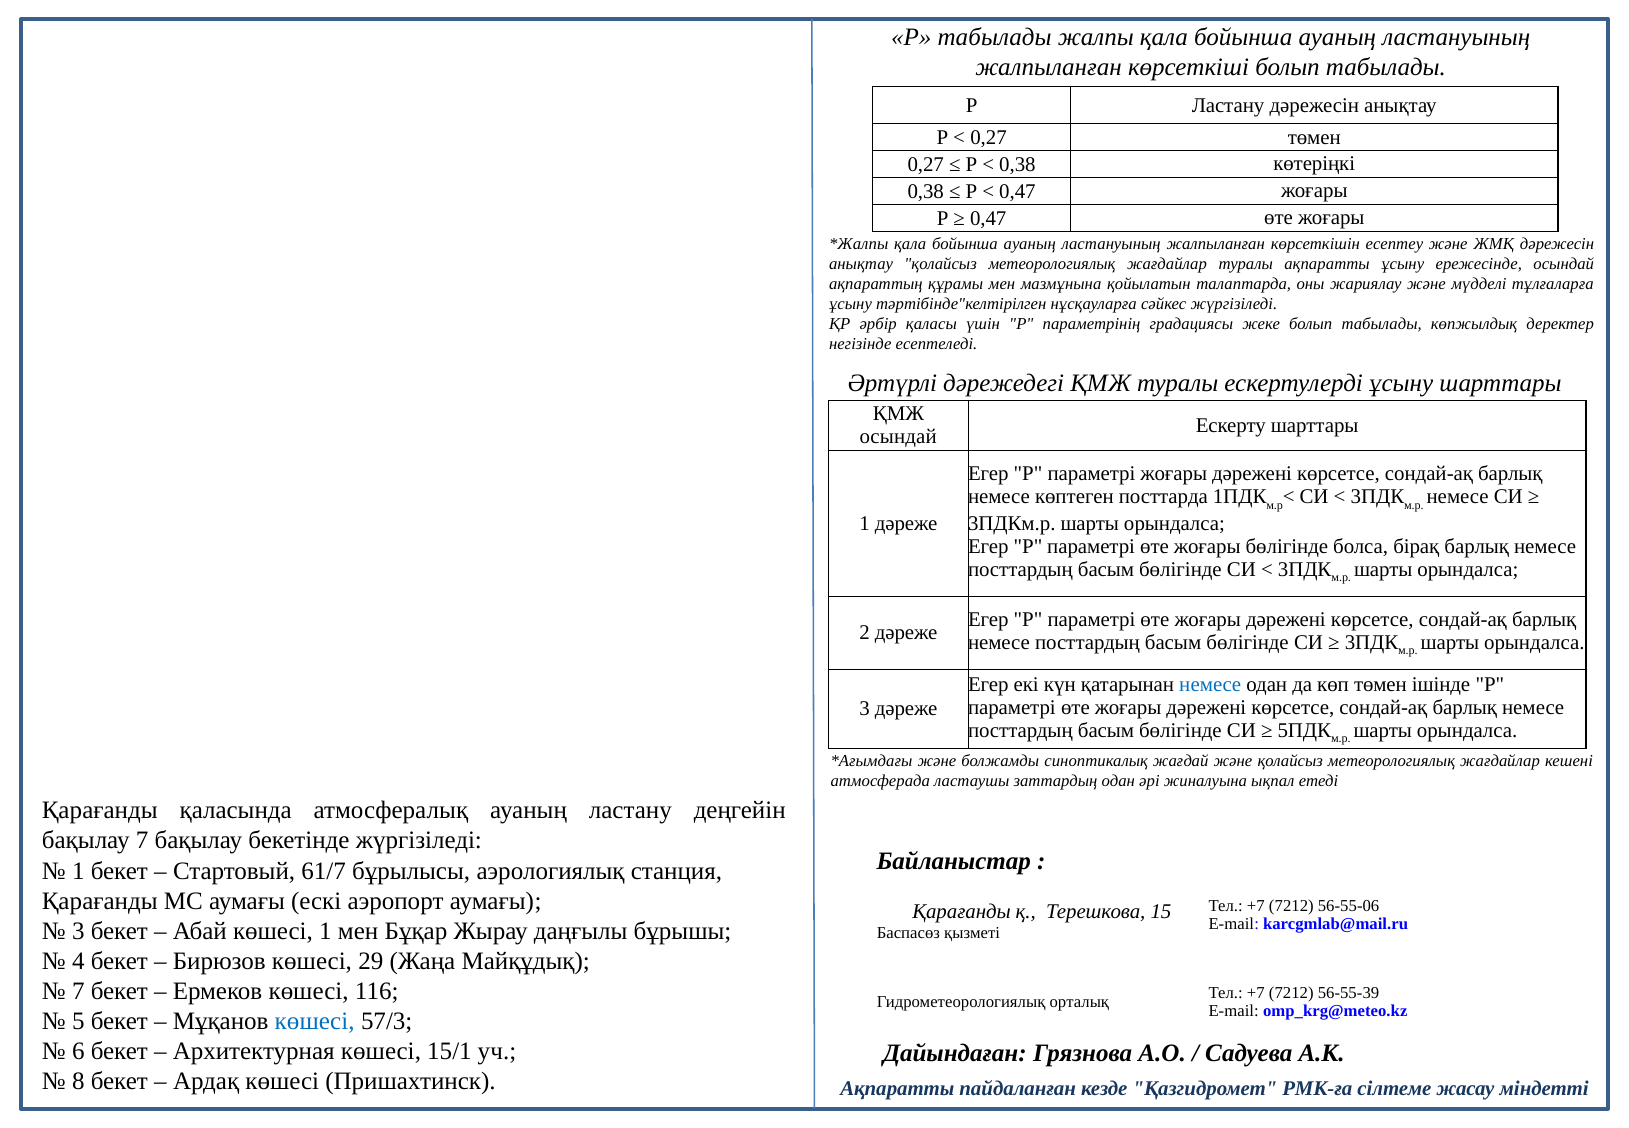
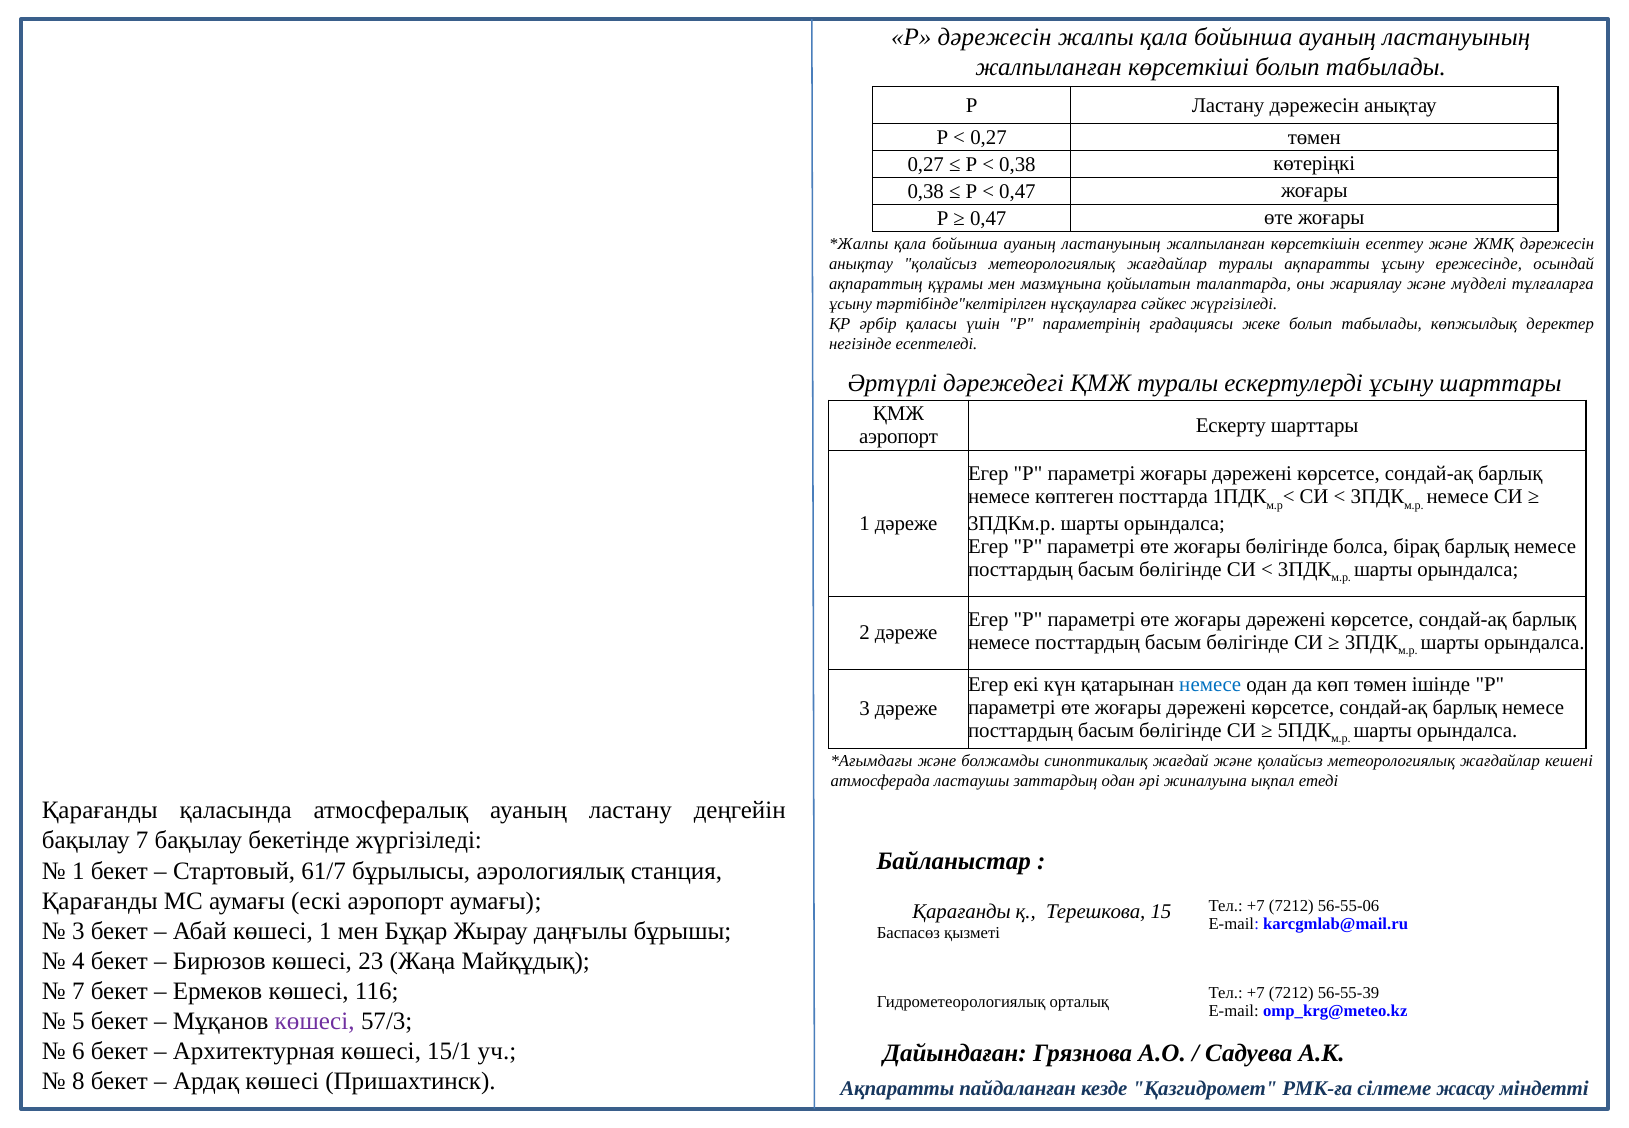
Р табылады: табылады -> дәрежесін
осындай at (898, 437): осындай -> аэропорт
29: 29 -> 23
көшесі at (315, 1021) colour: blue -> purple
